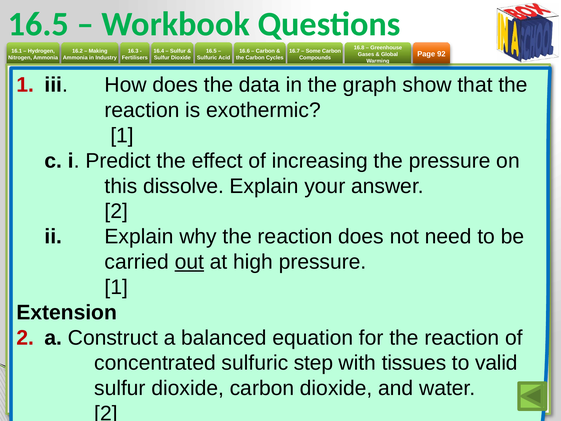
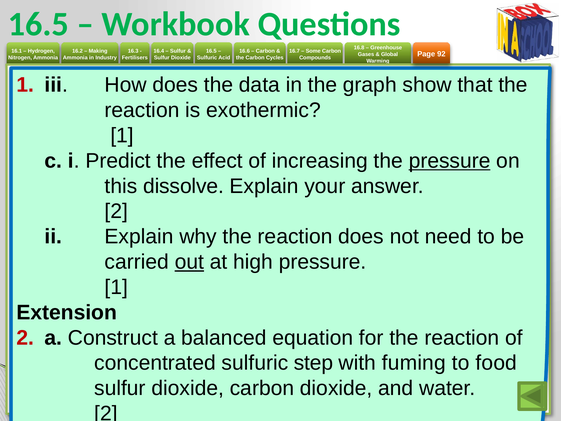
pressure at (450, 161) underline: none -> present
tissues: tissues -> fuming
valid: valid -> food
